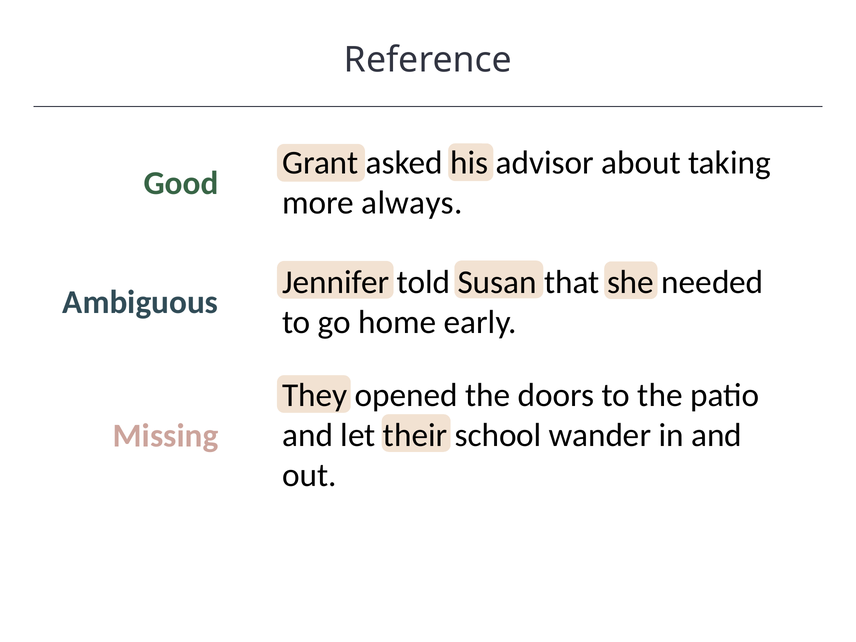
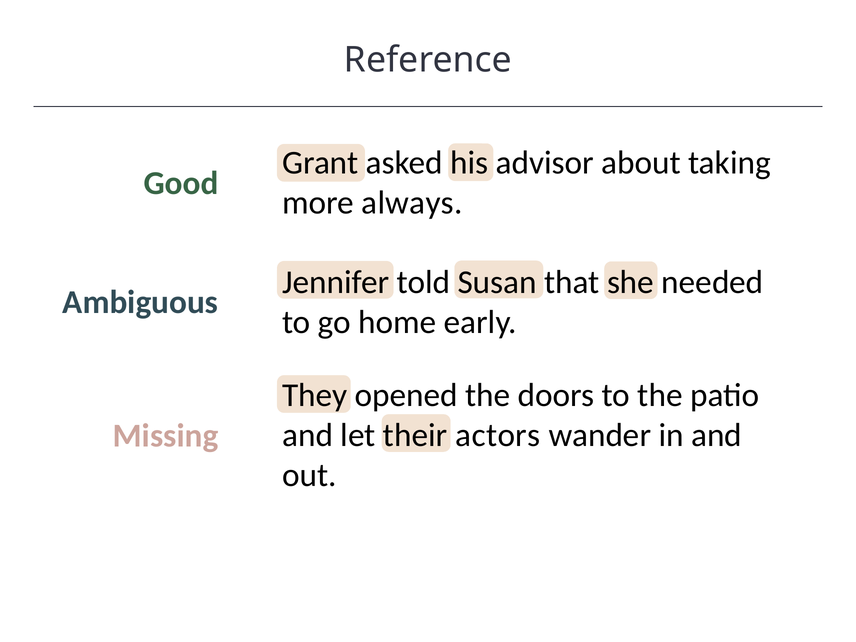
school: school -> actors
